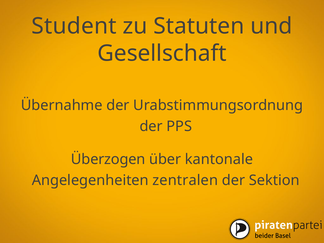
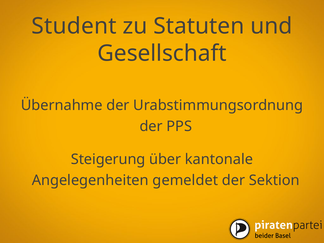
Überzogen: Überzogen -> Steigerung
zentralen: zentralen -> gemeldet
